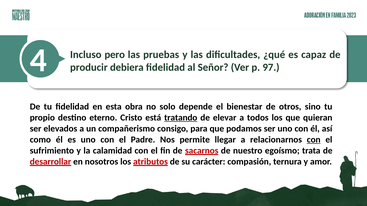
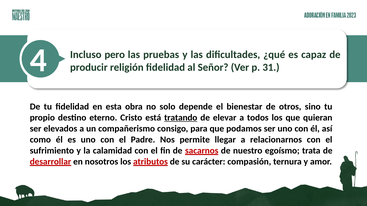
debiera: debiera -> religión
97: 97 -> 31
con at (314, 140) underline: present -> none
